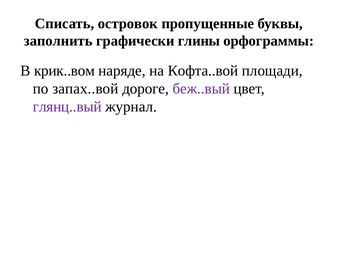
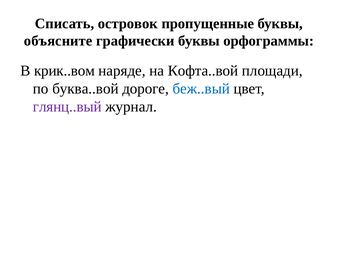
заполнить: заполнить -> объясните
графически глины: глины -> буквы
запах..вой: запах..вой -> буква..вой
беж..вый colour: purple -> blue
